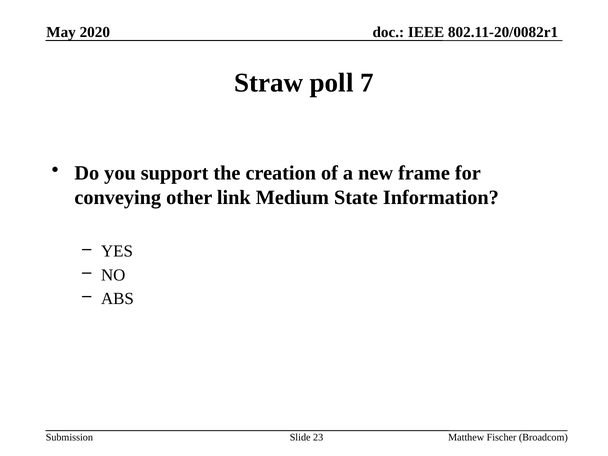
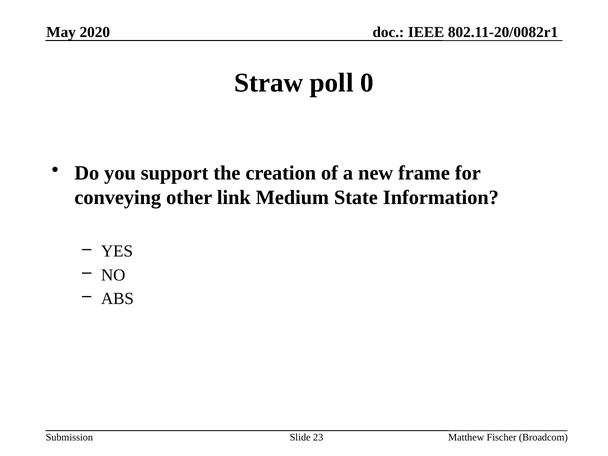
7: 7 -> 0
